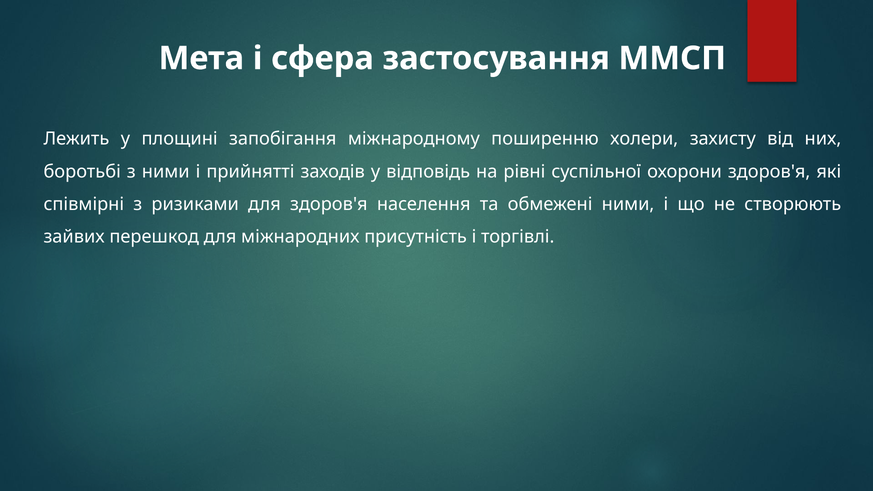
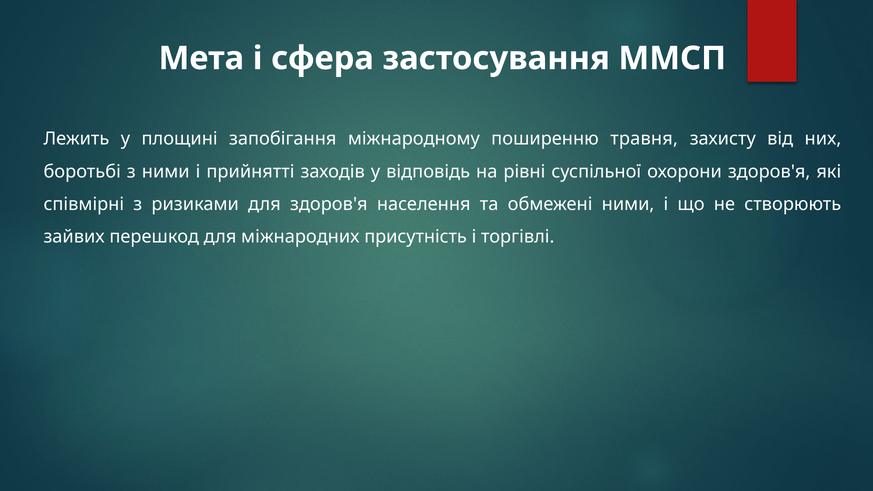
холери: холери -> травня
